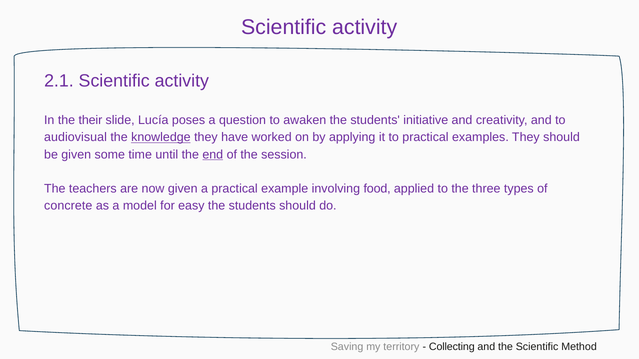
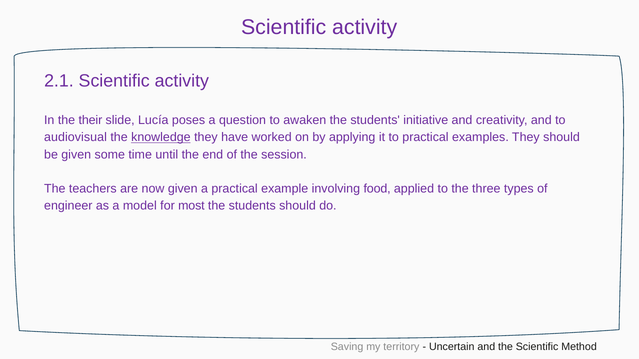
end underline: present -> none
concrete: concrete -> engineer
easy: easy -> most
Collecting: Collecting -> Uncertain
